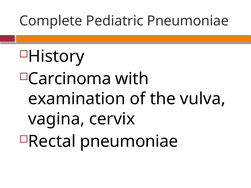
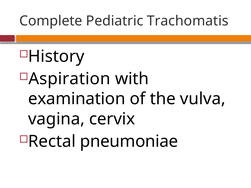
Pediatric Pneumoniae: Pneumoniae -> Trachomatis
Carcinoma: Carcinoma -> Aspiration
